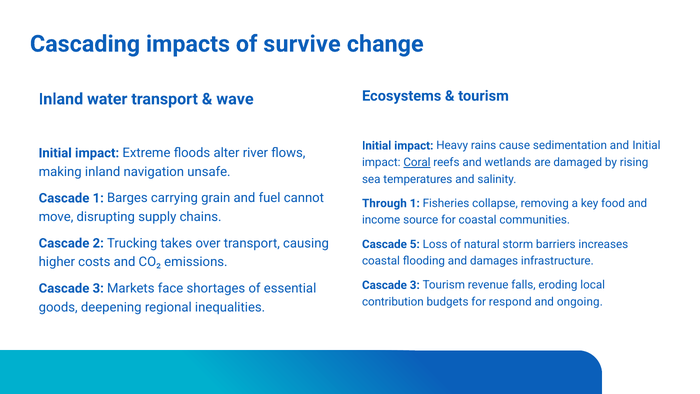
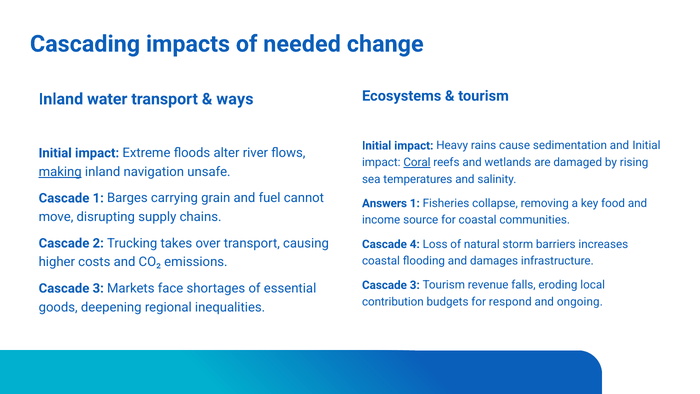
survive: survive -> needed
wave: wave -> ways
making underline: none -> present
Through: Through -> Answers
5: 5 -> 4
